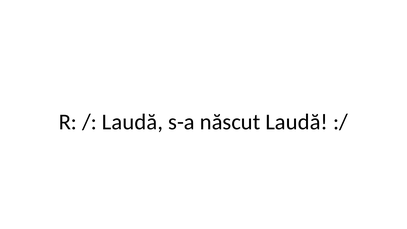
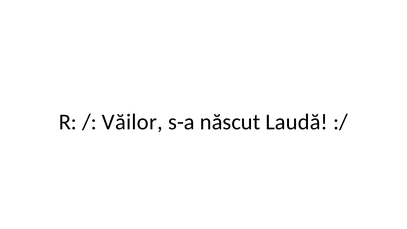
Laudă at (132, 122): Laudă -> Văilor
